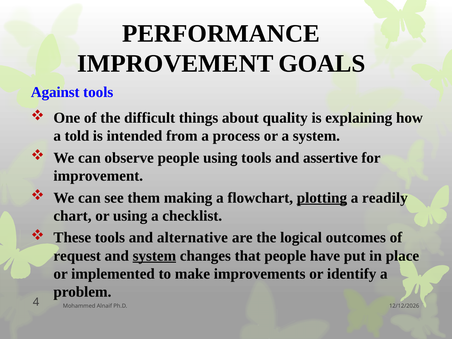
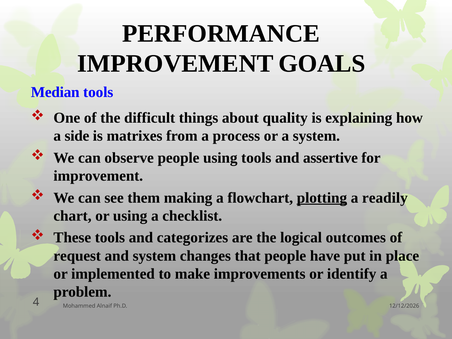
Against: Against -> Median
told: told -> side
intended: intended -> matrixes
alternative: alternative -> categorizes
system at (154, 256) underline: present -> none
